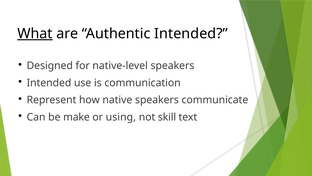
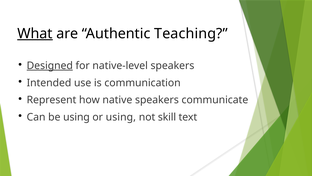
Authentic Intended: Intended -> Teaching
Designed underline: none -> present
be make: make -> using
